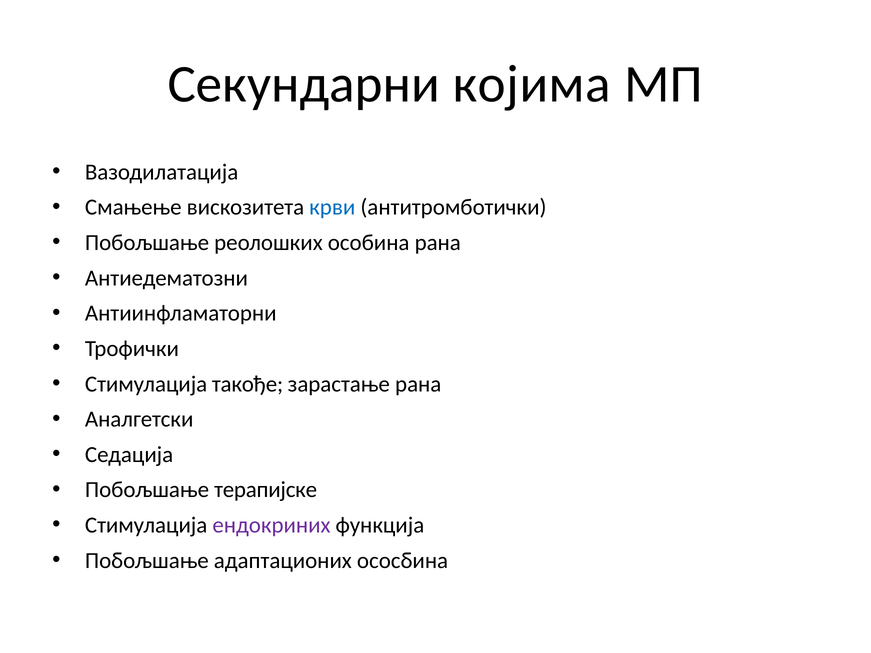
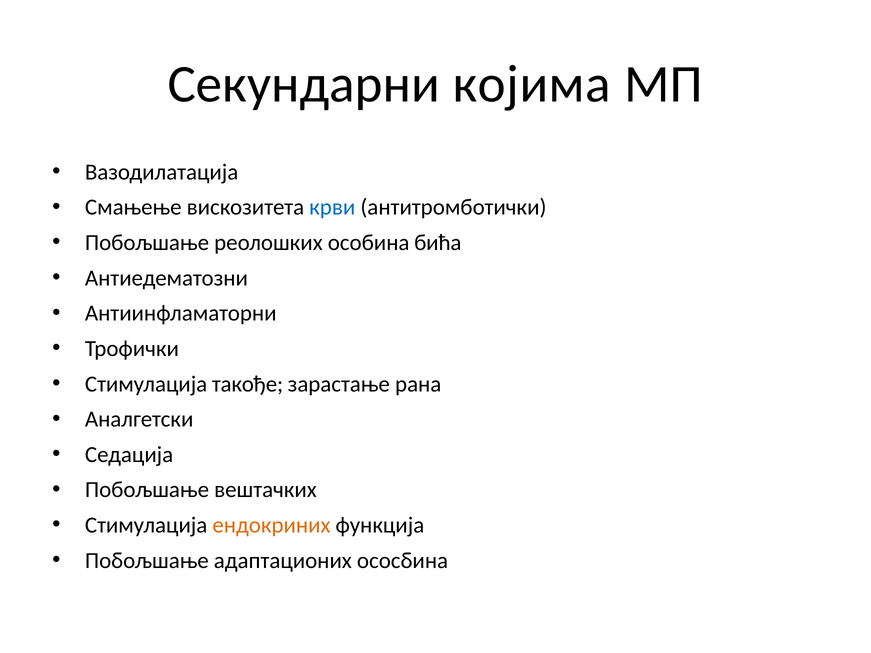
особина рана: рана -> бића
терапијске: терапијске -> вештачких
ендокриних colour: purple -> orange
